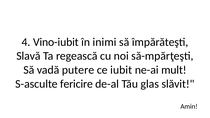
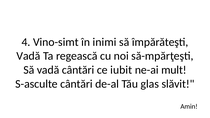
Vino-iubit: Vino-iubit -> Vino-simt
Slavă at (28, 56): Slavă -> Vadă
vadă putere: putere -> cântări
S-asculte fericire: fericire -> cântări
